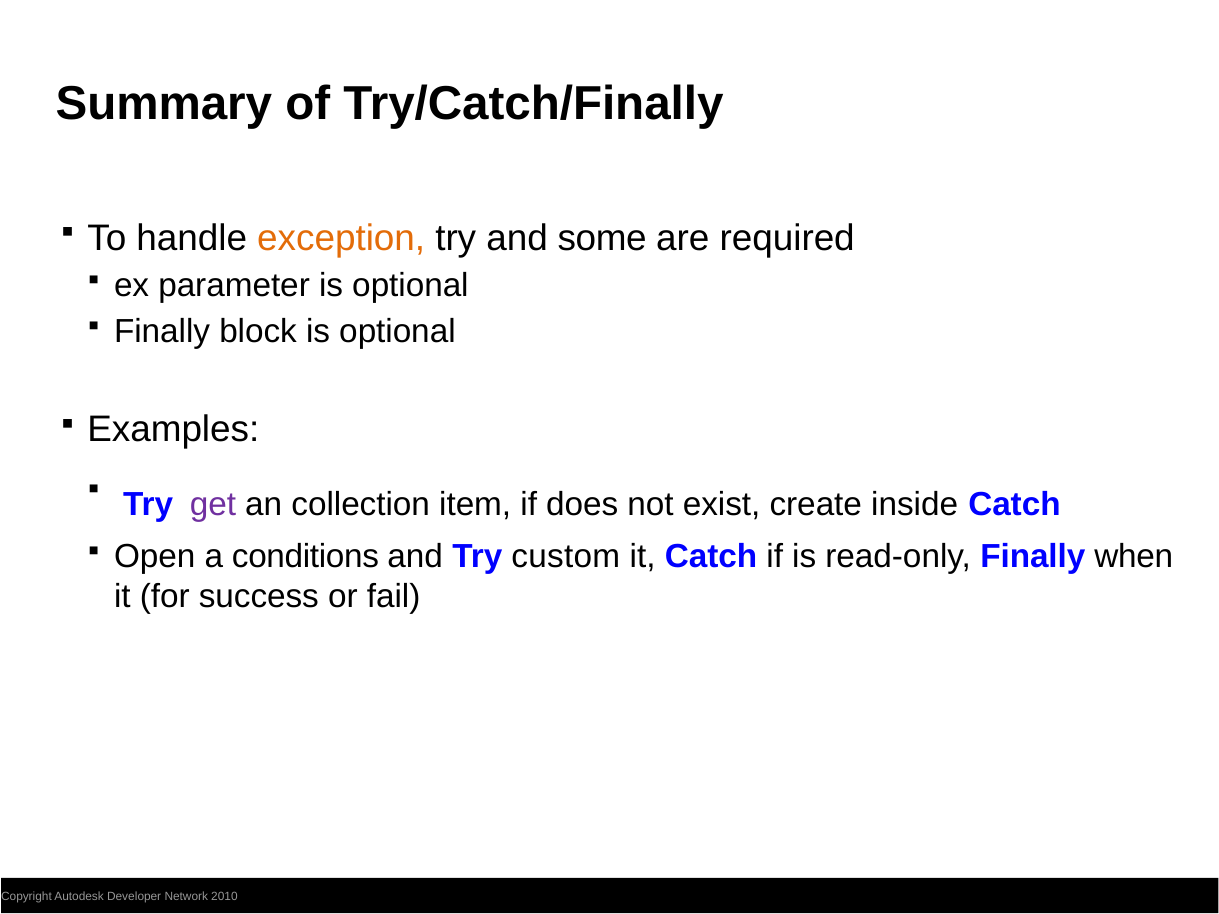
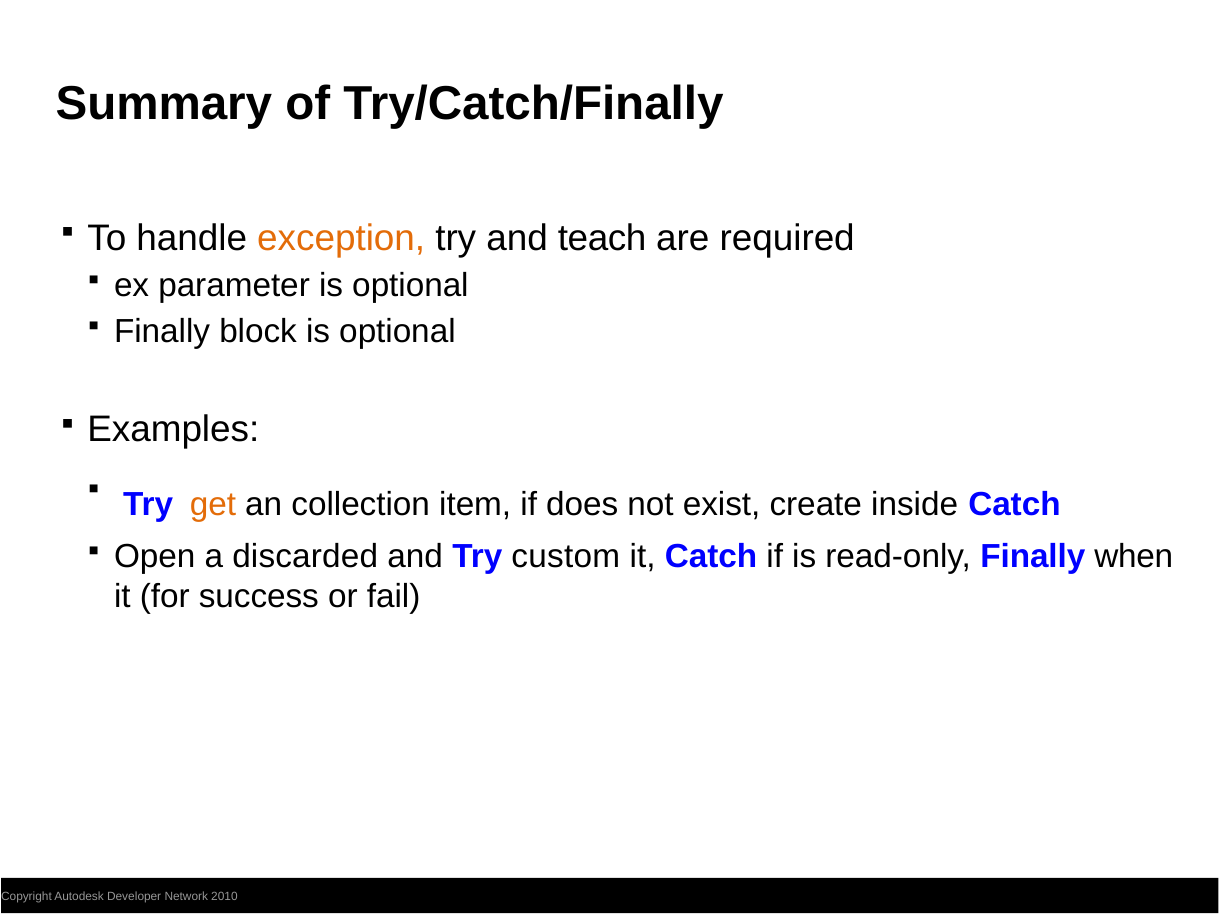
some: some -> teach
get colour: purple -> orange
conditions: conditions -> discarded
